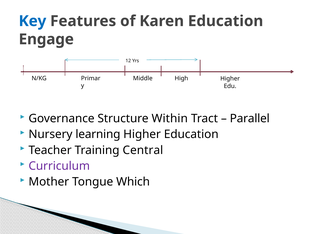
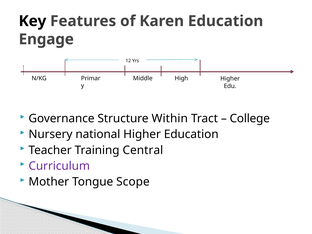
Key colour: blue -> black
Parallel: Parallel -> College
learning: learning -> national
Which: Which -> Scope
